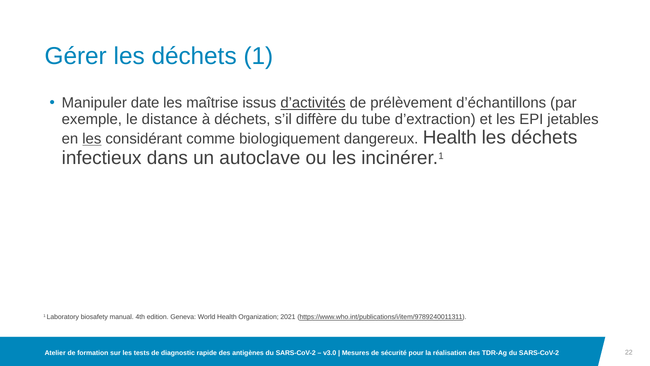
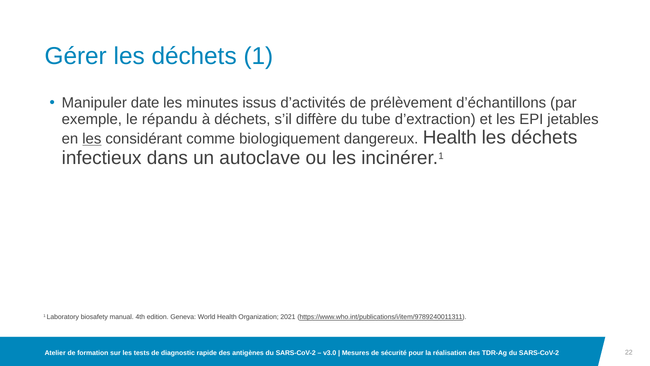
maîtrise: maîtrise -> minutes
d’activités underline: present -> none
distance: distance -> répandu
